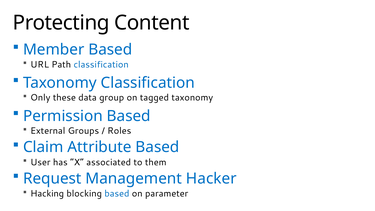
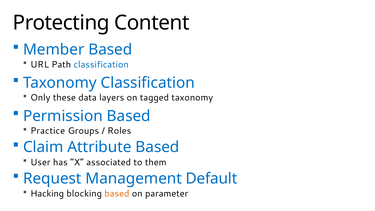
group: group -> layers
External: External -> Practice
Hacker: Hacker -> Default
based at (117, 194) colour: blue -> orange
